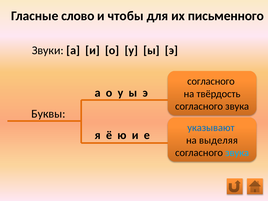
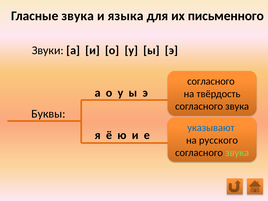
Гласные слово: слово -> звука
чтобы: чтобы -> языка
выделяя: выделяя -> русского
звука at (237, 153) colour: light blue -> light green
